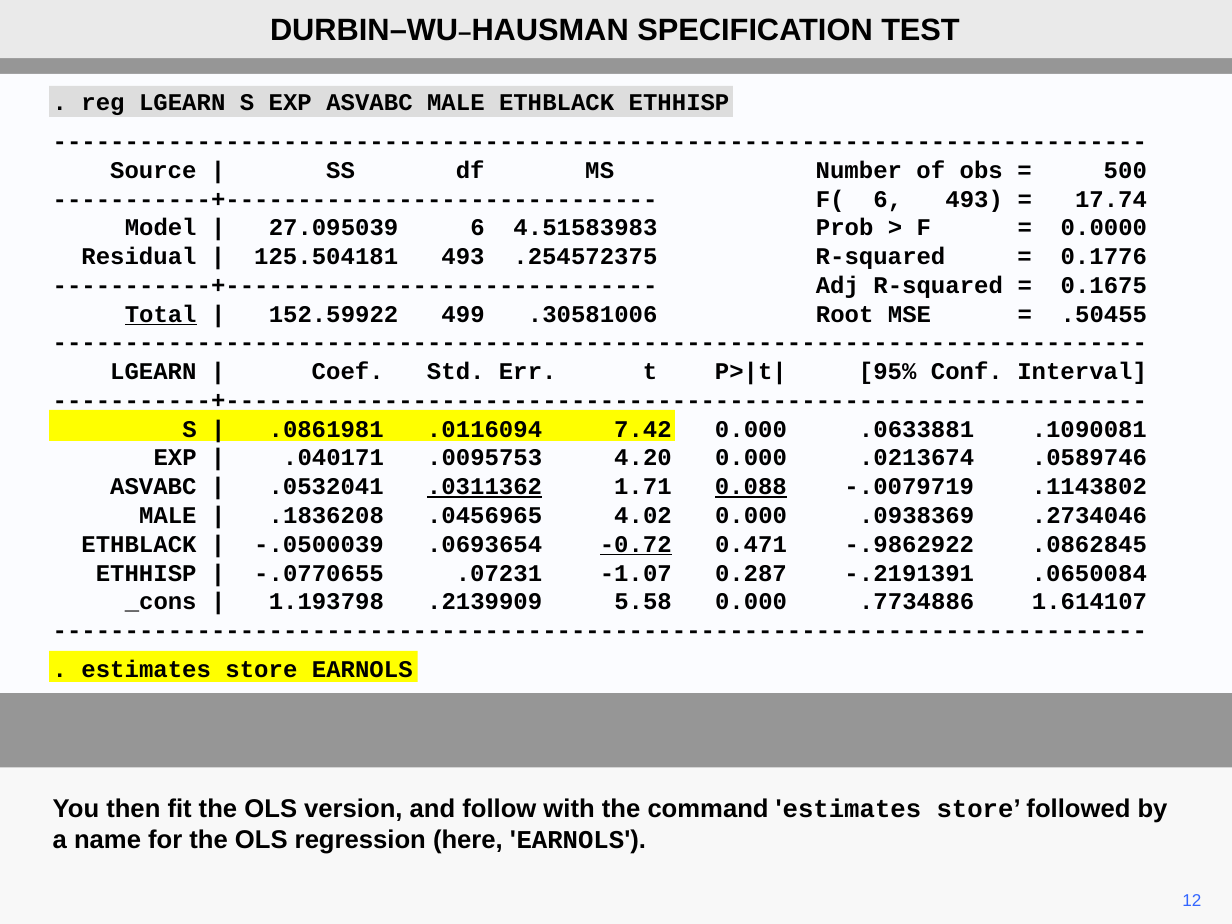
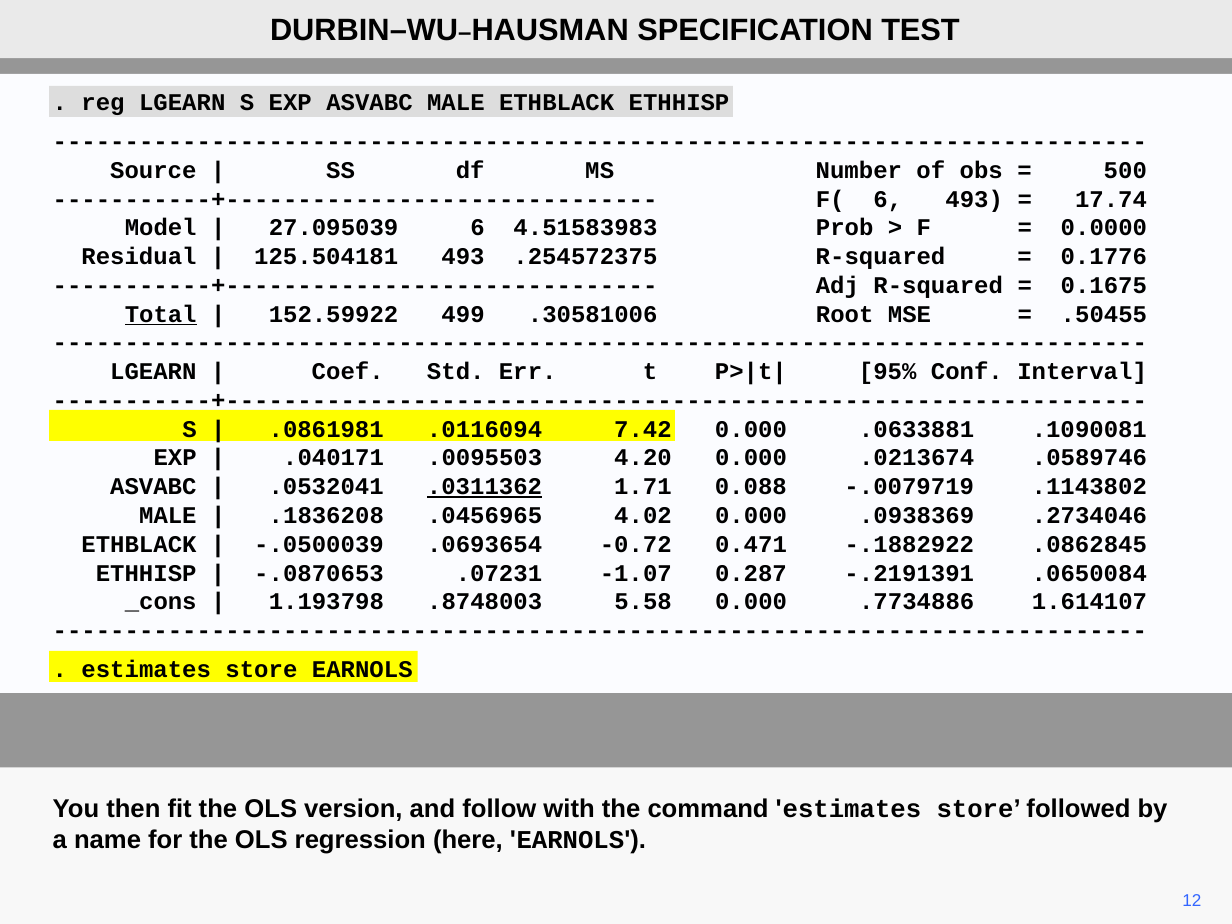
.0095753: .0095753 -> .0095503
0.088 underline: present -> none
-0.72 underline: present -> none
-.9862922: -.9862922 -> -.1882922
-.0770655: -.0770655 -> -.0870653
.2139909: .2139909 -> .8748003
